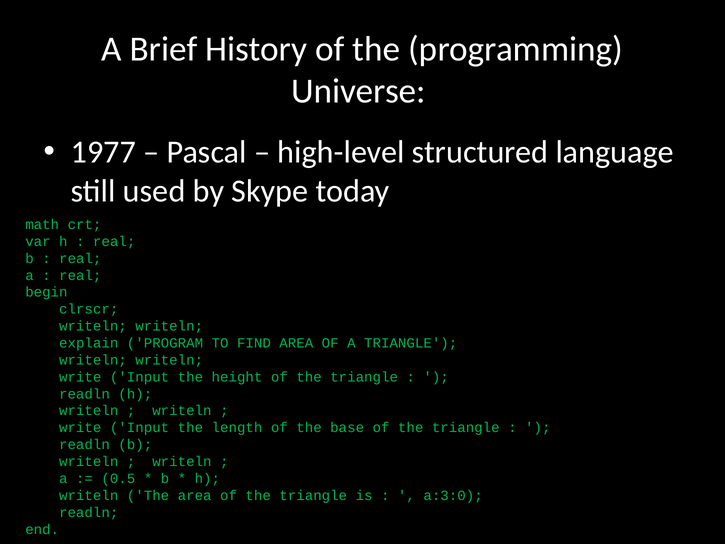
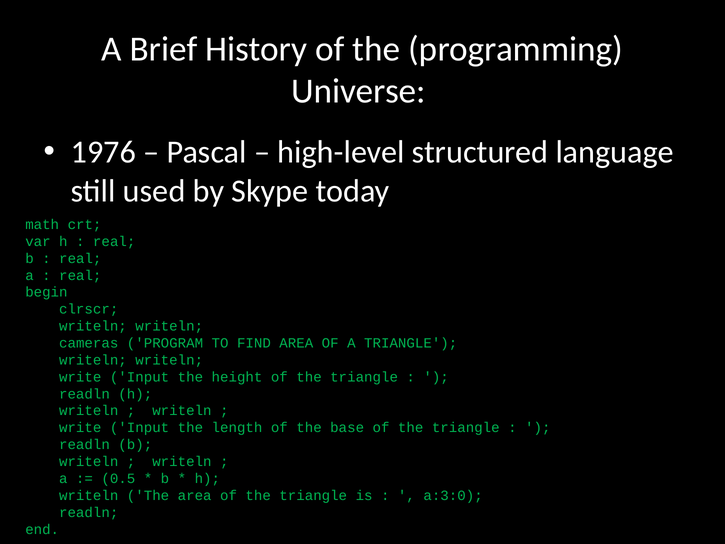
1977: 1977 -> 1976
explain: explain -> cameras
